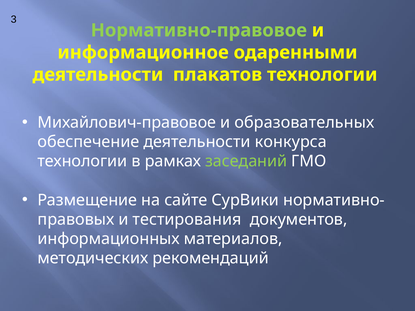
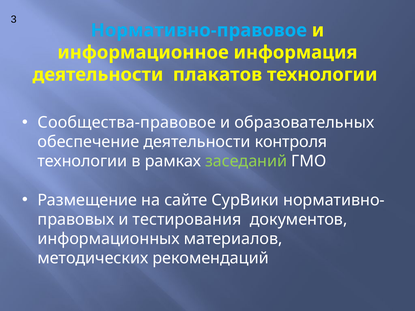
Нормативно-правовое colour: light green -> light blue
одаренными: одаренными -> информация
Михайлович-правовое: Михайлович-правовое -> Сообщества-правовое
конкурса: конкурса -> контроля
